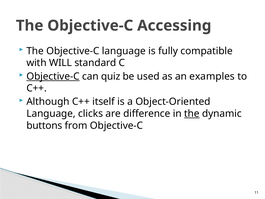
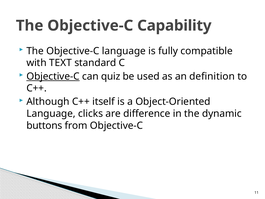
Accessing: Accessing -> Capability
WILL: WILL -> TEXT
examples: examples -> definition
the at (192, 114) underline: present -> none
